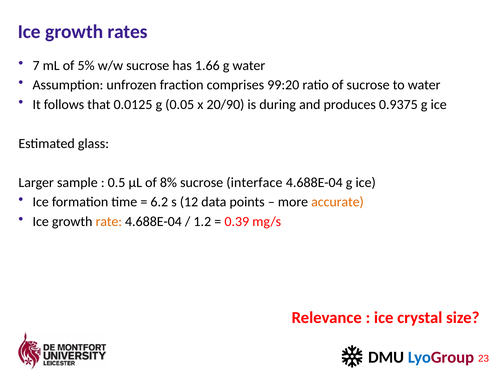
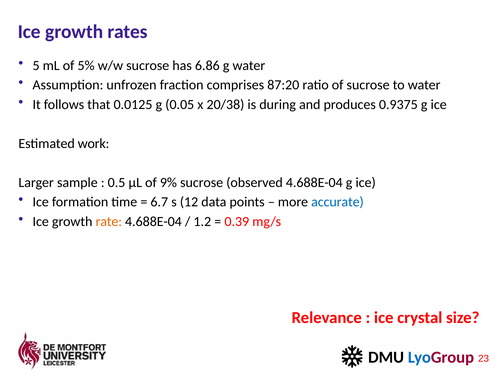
7: 7 -> 5
1.66: 1.66 -> 6.86
99:20: 99:20 -> 87:20
20/90: 20/90 -> 20/38
glass: glass -> work
8%: 8% -> 9%
interface: interface -> observed
6.2: 6.2 -> 6.7
accurate colour: orange -> blue
